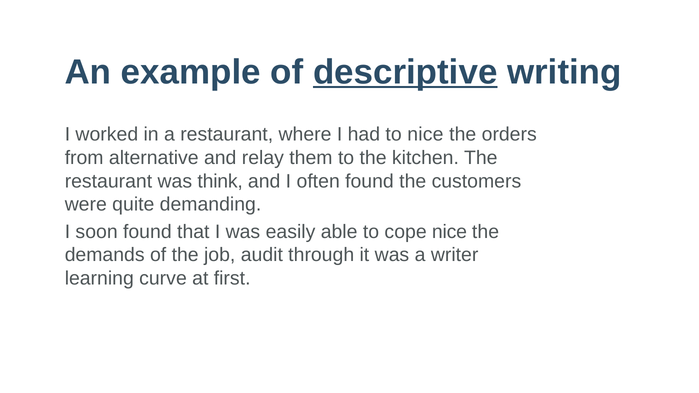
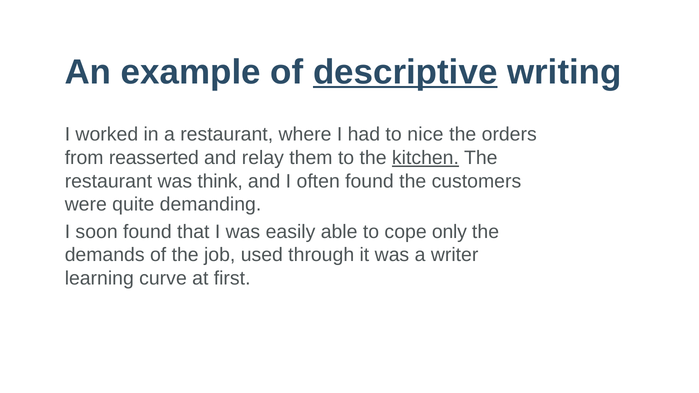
alternative: alternative -> reasserted
kitchen underline: none -> present
cope nice: nice -> only
audit: audit -> used
